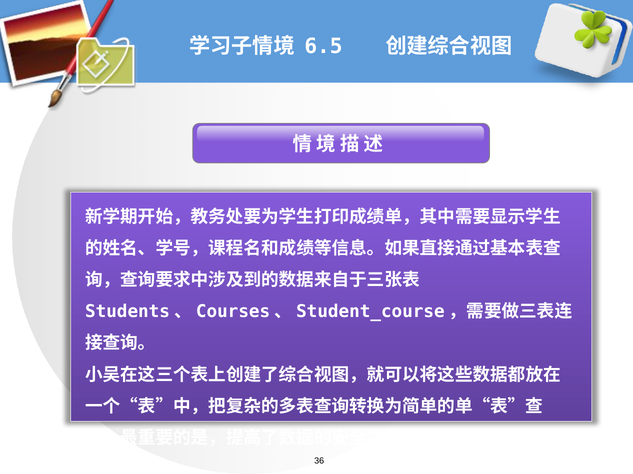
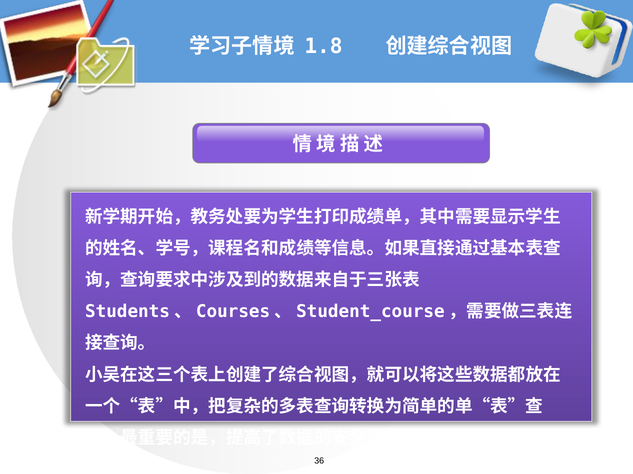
6.5: 6.5 -> 1.8
